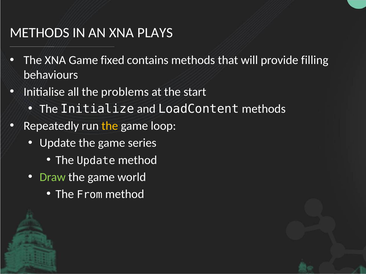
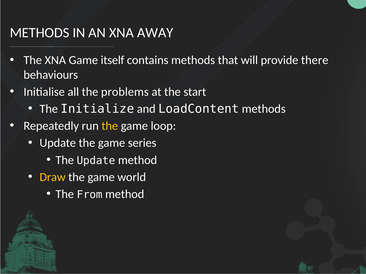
PLAYS: PLAYS -> AWAY
fixed: fixed -> itself
filling: filling -> there
Draw colour: light green -> yellow
